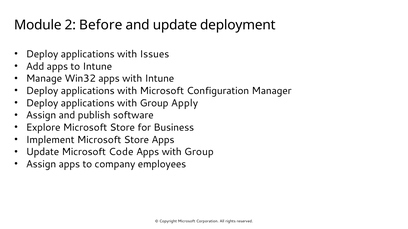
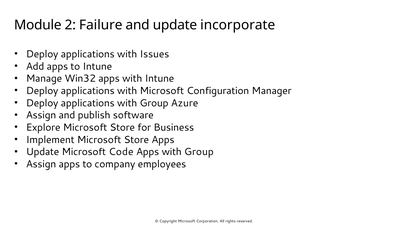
Before: Before -> Failure
deployment: deployment -> incorporate
Apply: Apply -> Azure
